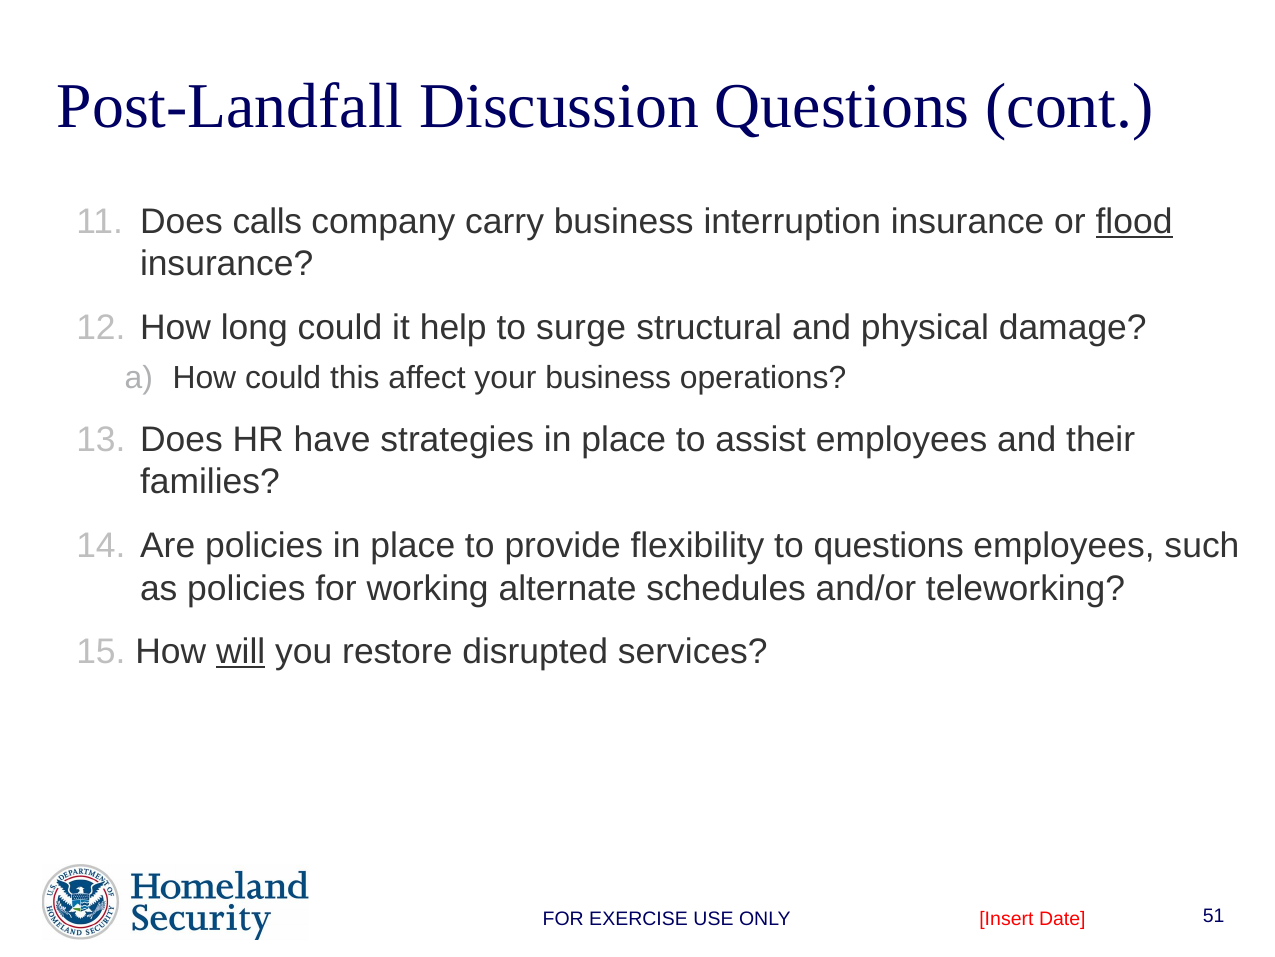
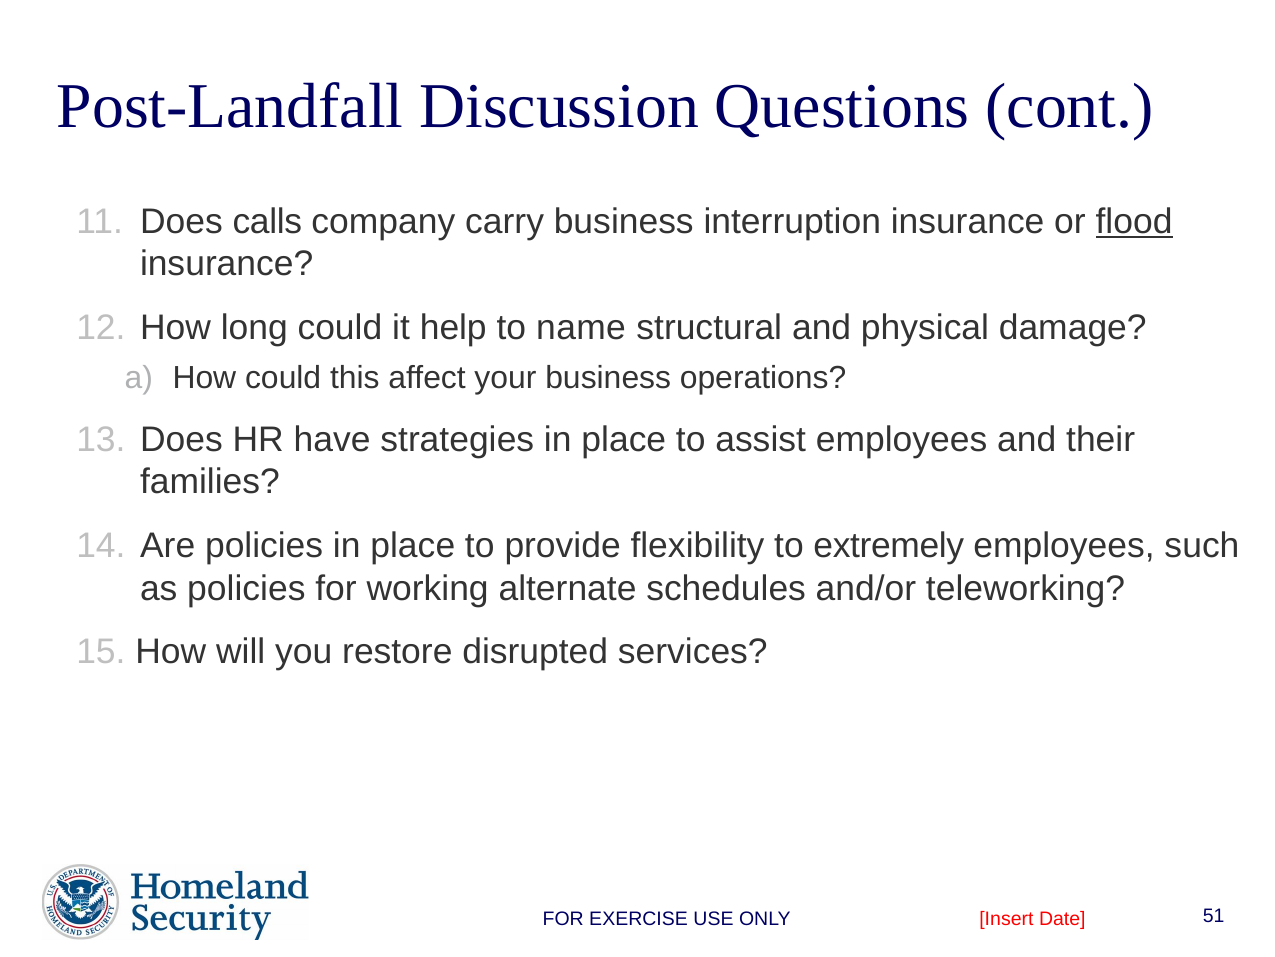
surge: surge -> name
to questions: questions -> extremely
will underline: present -> none
